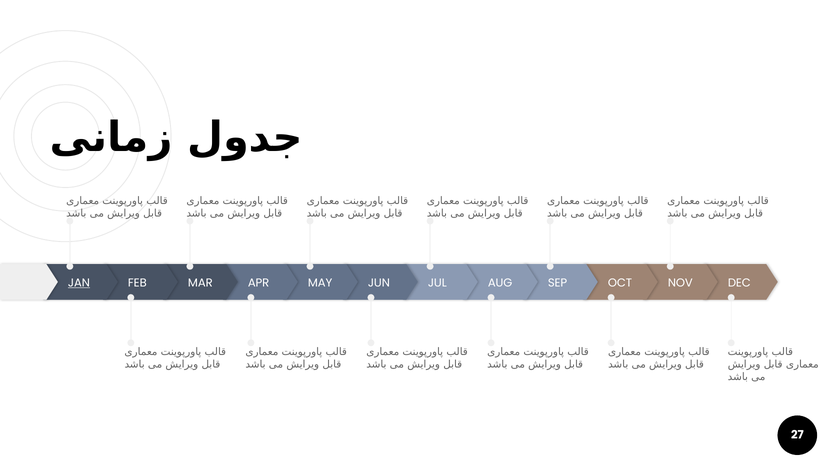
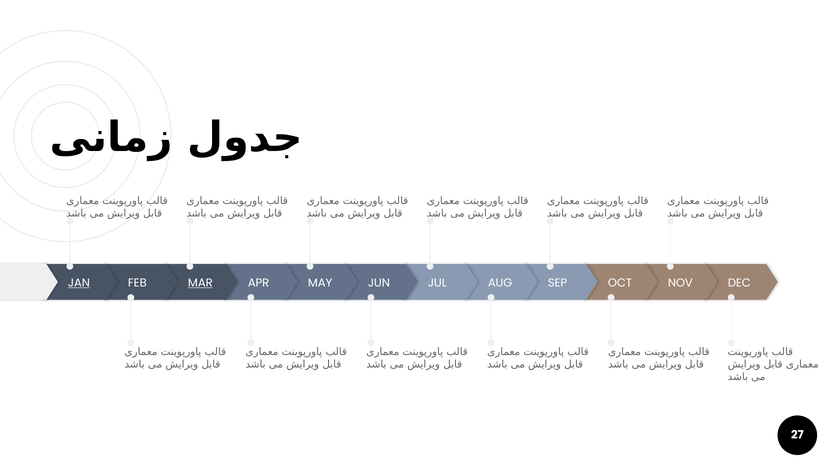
MAR underline: none -> present
